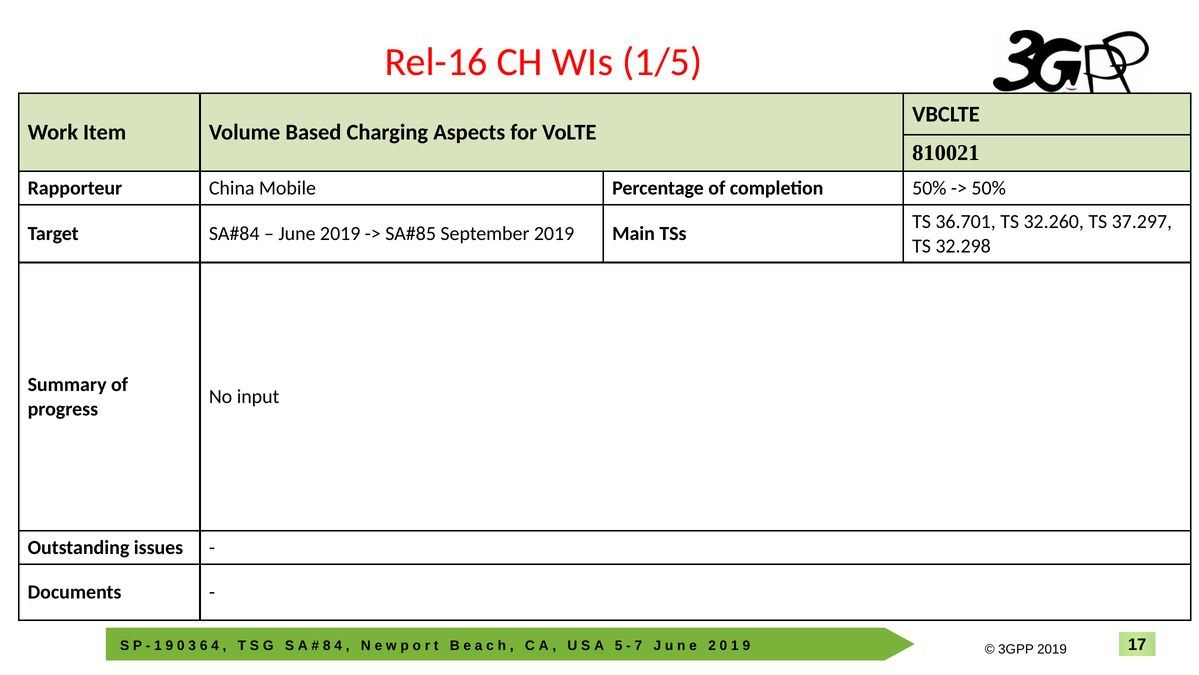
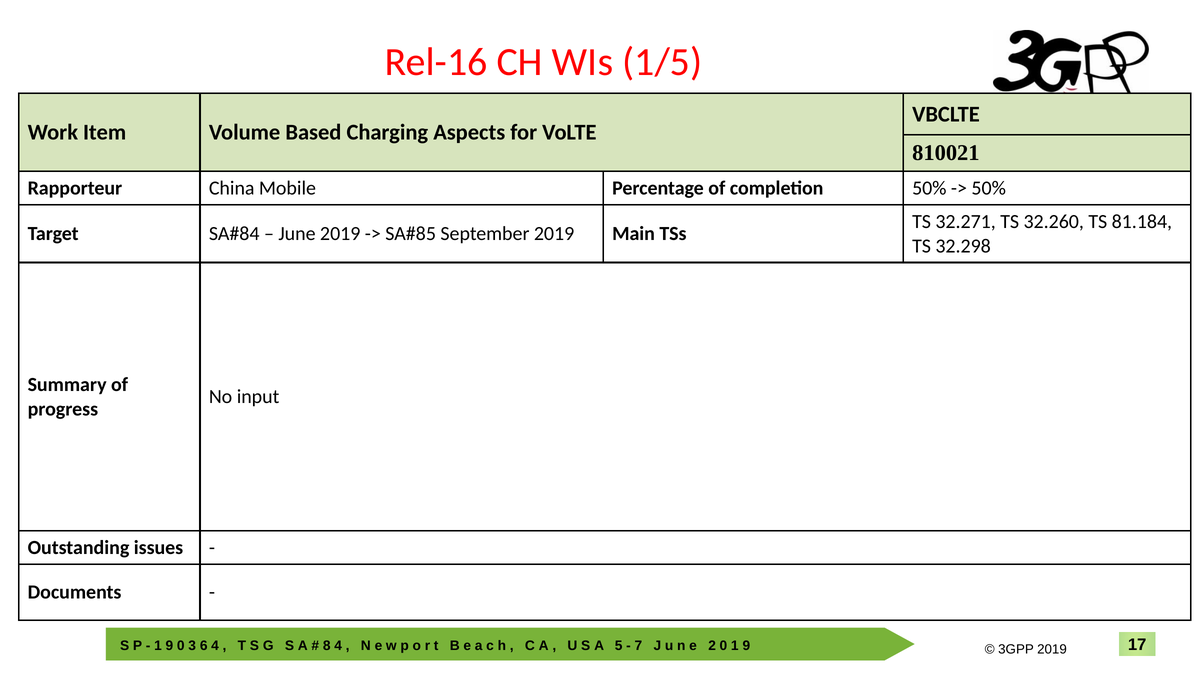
36.701: 36.701 -> 32.271
37.297: 37.297 -> 81.184
